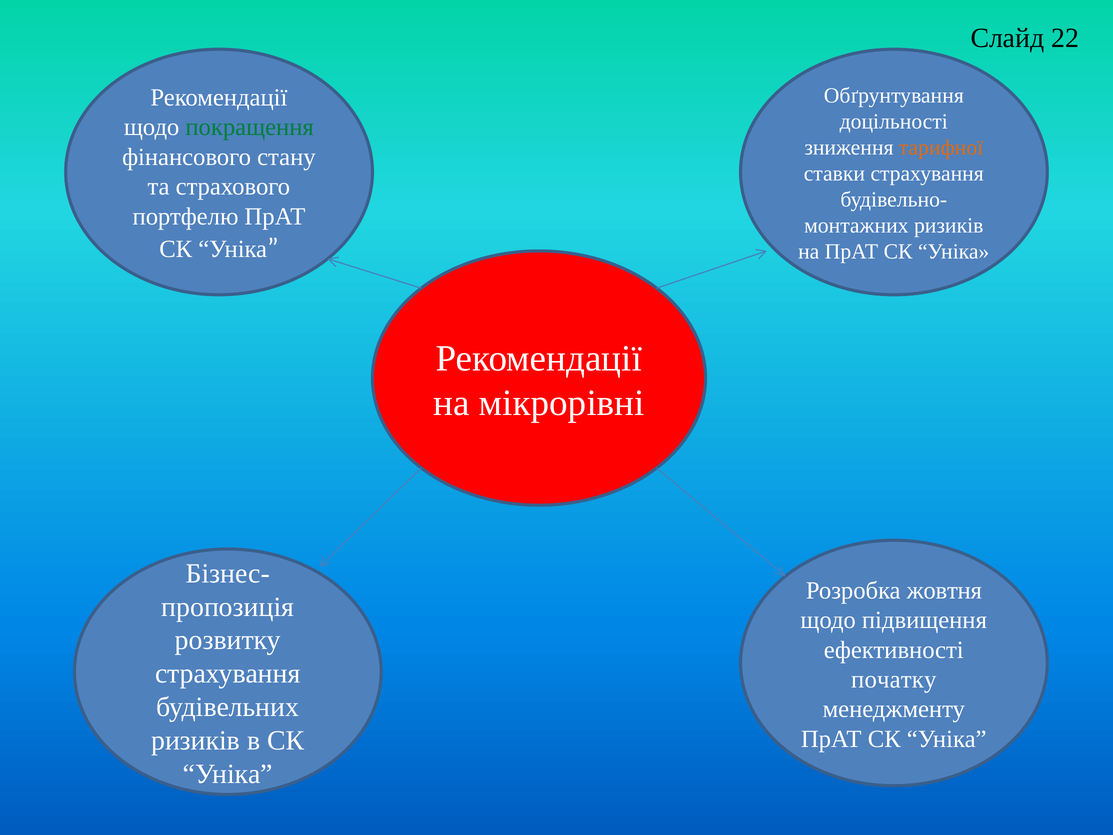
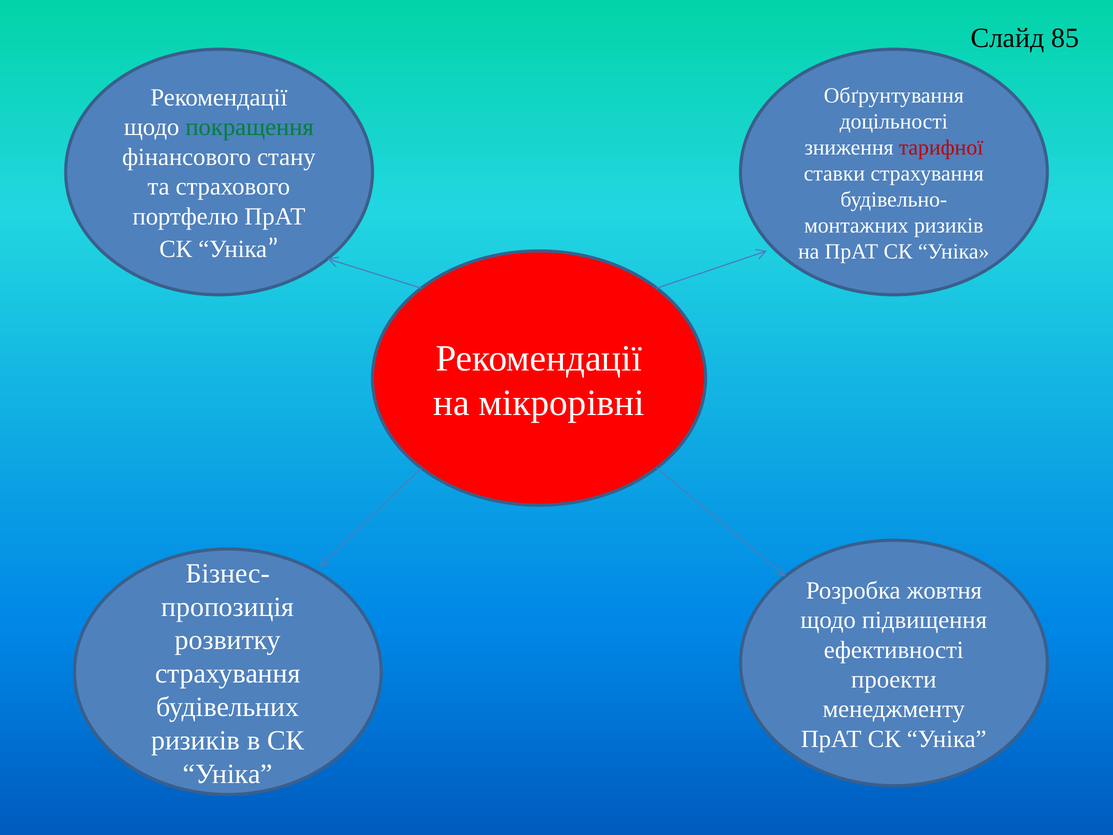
22: 22 -> 85
тарифної colour: orange -> red
початку: початку -> проекти
